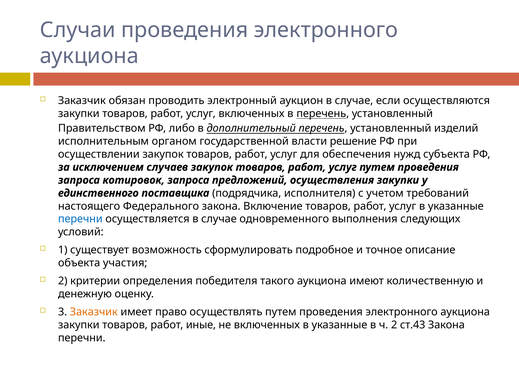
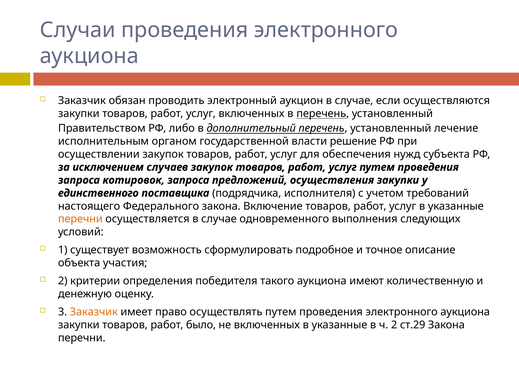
изделий: изделий -> лечение
перечни at (80, 219) colour: blue -> orange
иные: иные -> было
ст.43: ст.43 -> ст.29
